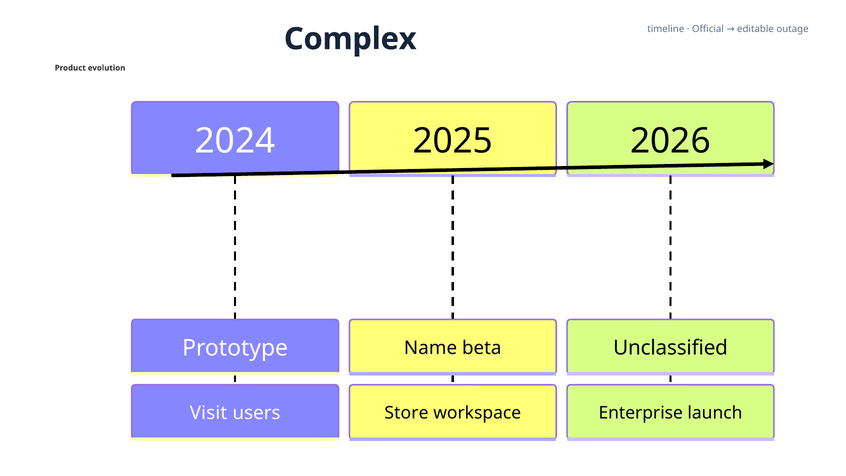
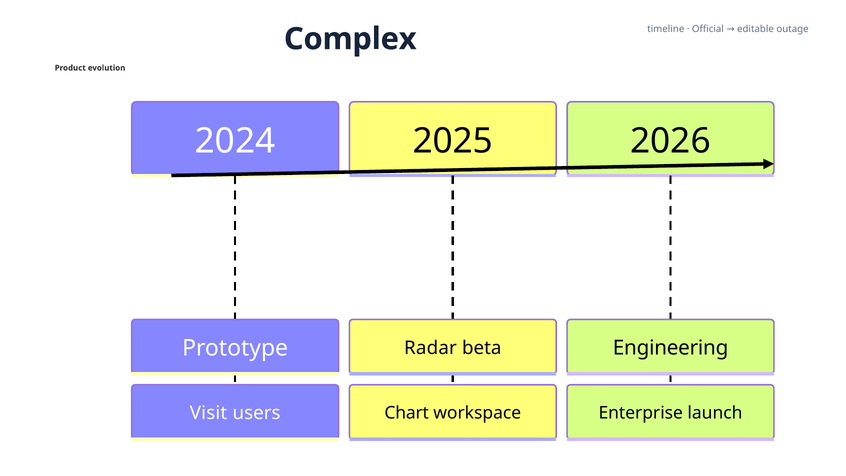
Unclassified: Unclassified -> Engineering
Name: Name -> Radar
Store: Store -> Chart
